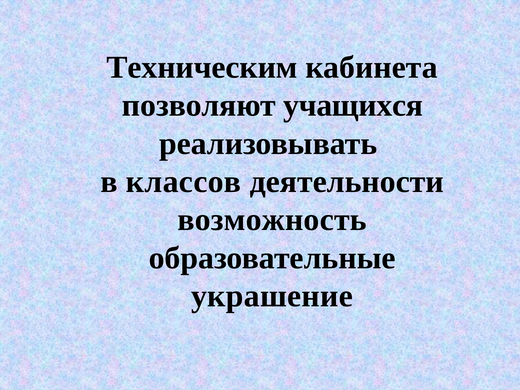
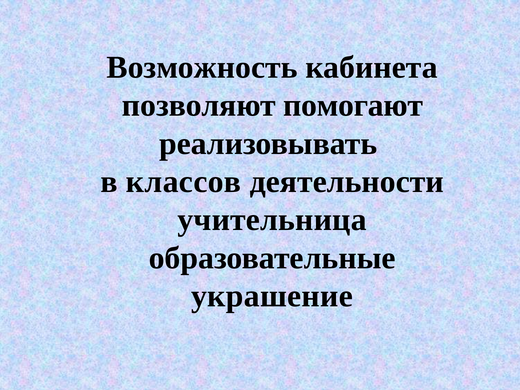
Техническим: Техническим -> Возможность
учащихся: учащихся -> помогают
возможность: возможность -> учительница
